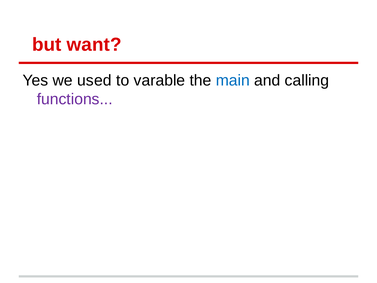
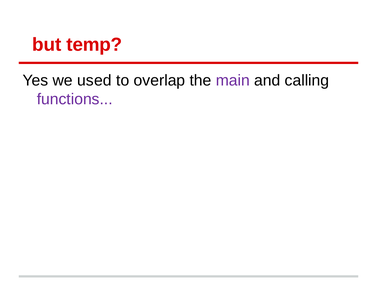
want: want -> temp
varable: varable -> overlap
main colour: blue -> purple
